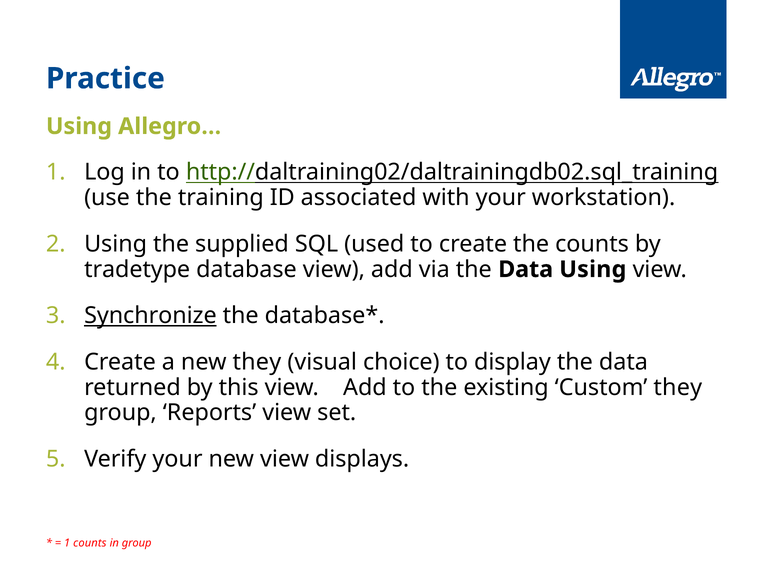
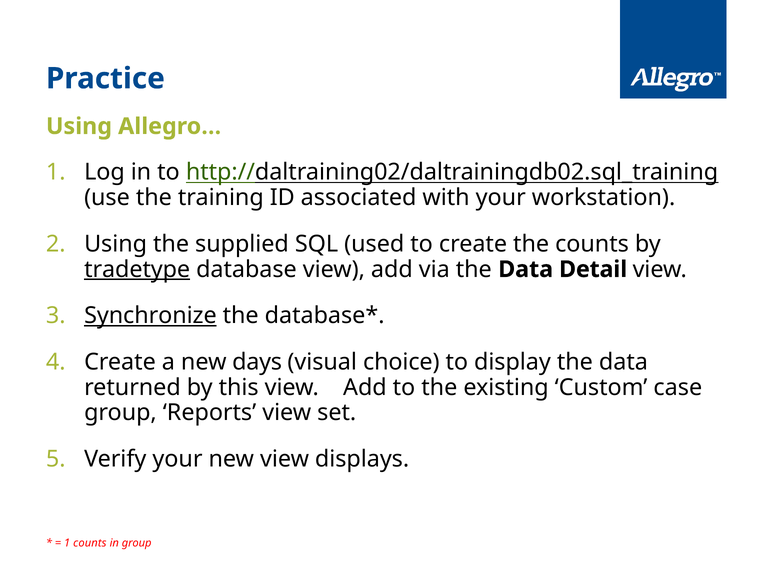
tradetype underline: none -> present
Data Using: Using -> Detail
new they: they -> days
Custom they: they -> case
